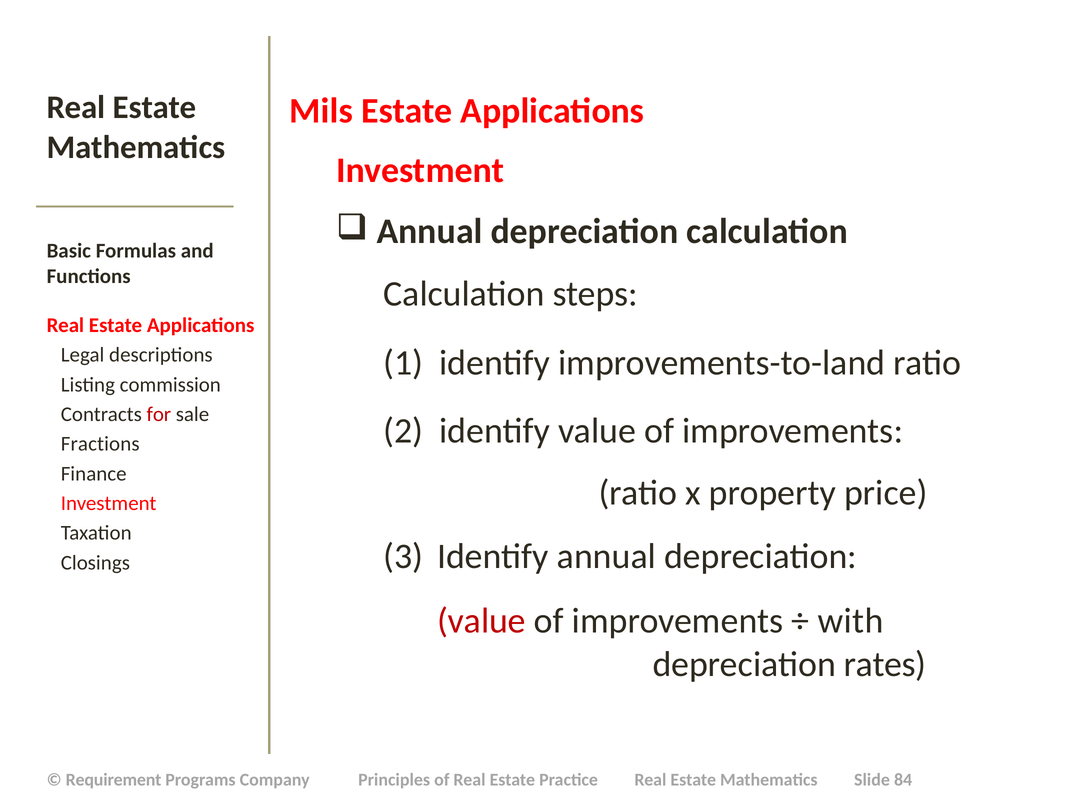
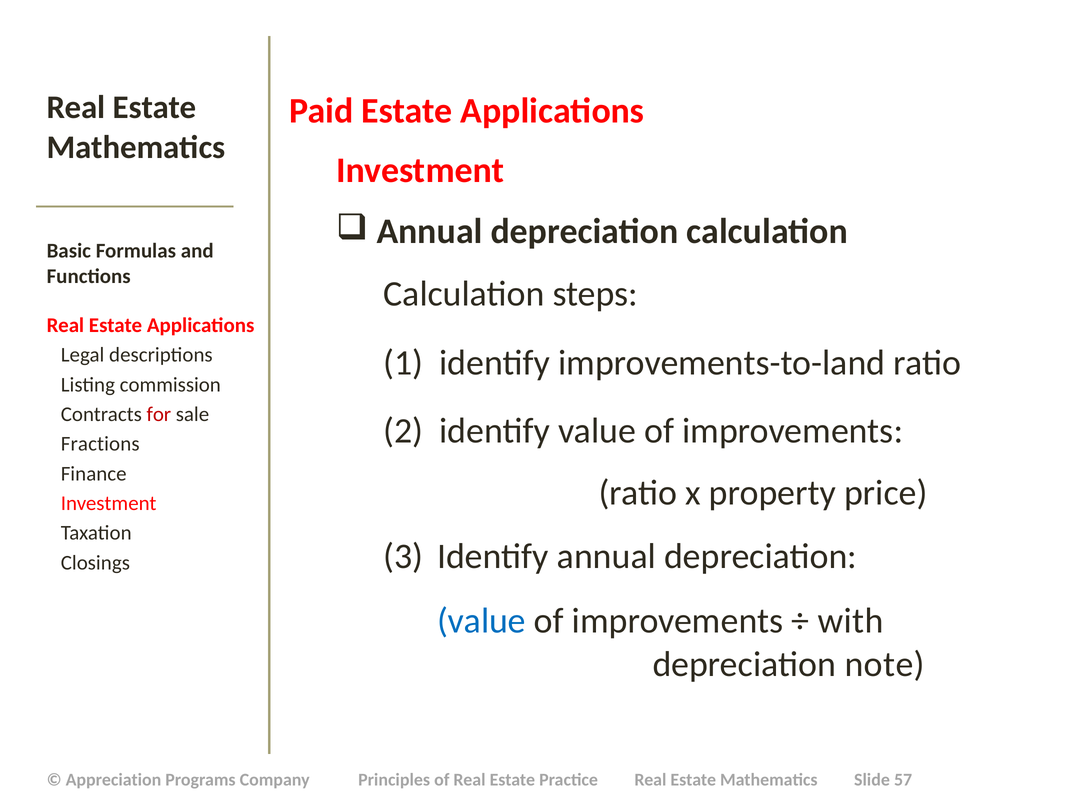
Mils: Mils -> Paid
value at (481, 621) colour: red -> blue
rates: rates -> note
Requirement: Requirement -> Appreciation
84: 84 -> 57
